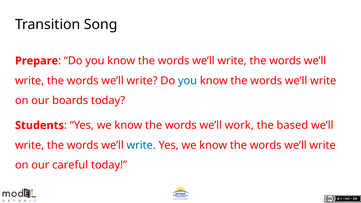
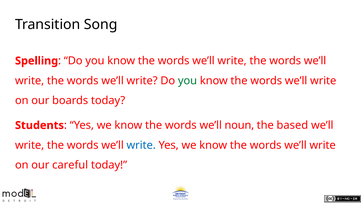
Prepare: Prepare -> Spelling
you at (187, 81) colour: blue -> green
work: work -> noun
